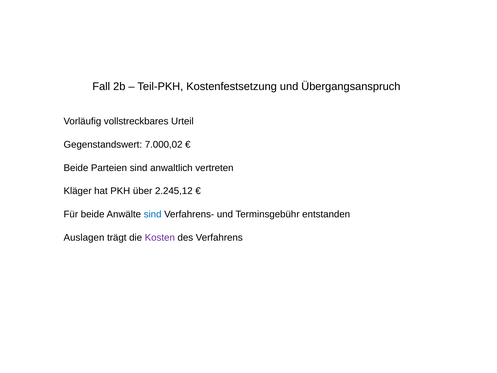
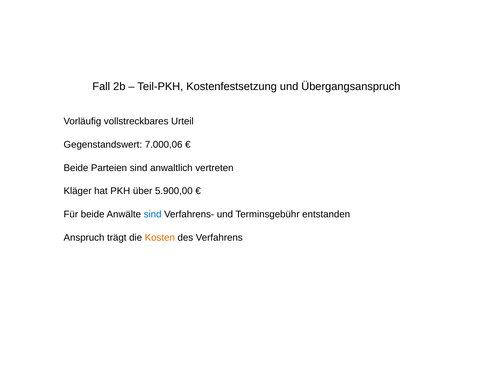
7.000,02: 7.000,02 -> 7.000,06
2.245,12: 2.245,12 -> 5.900,00
Auslagen: Auslagen -> Anspruch
Kosten colour: purple -> orange
